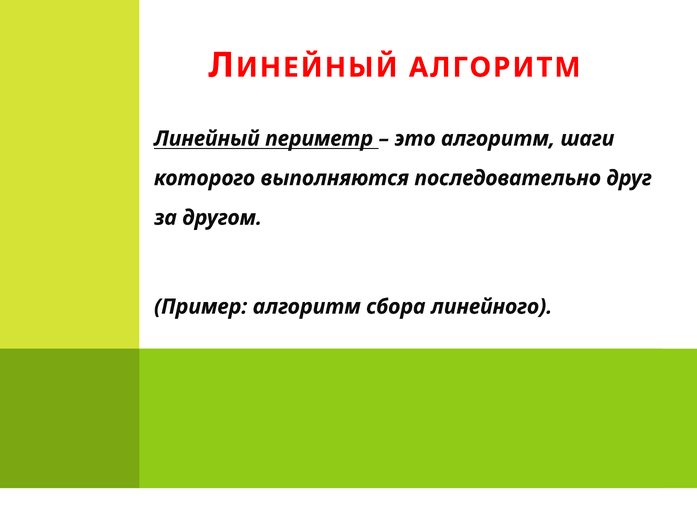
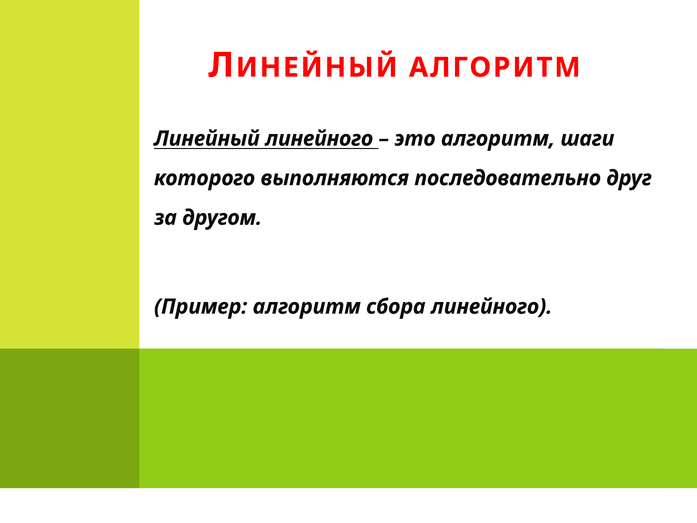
Линейный периметр: периметр -> линейного
